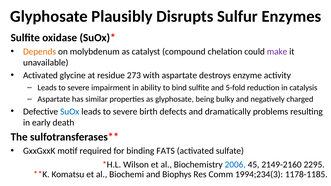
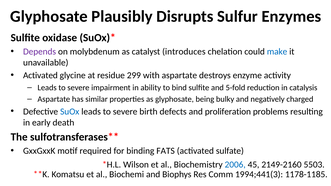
Depends colour: orange -> purple
compound: compound -> introduces
make colour: purple -> blue
273: 273 -> 299
dramatically: dramatically -> proliferation
2295: 2295 -> 5503
1994;234(3: 1994;234(3 -> 1994;441(3
